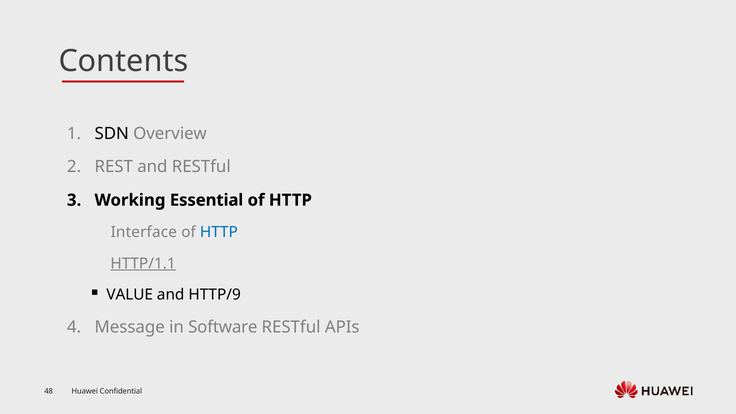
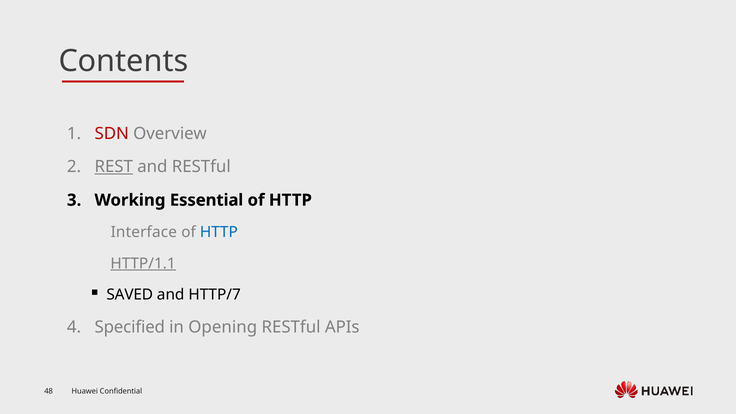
SDN colour: black -> red
REST underline: none -> present
VALUE: VALUE -> SAVED
HTTP/9: HTTP/9 -> HTTP/7
Message: Message -> Specified
Software: Software -> Opening
